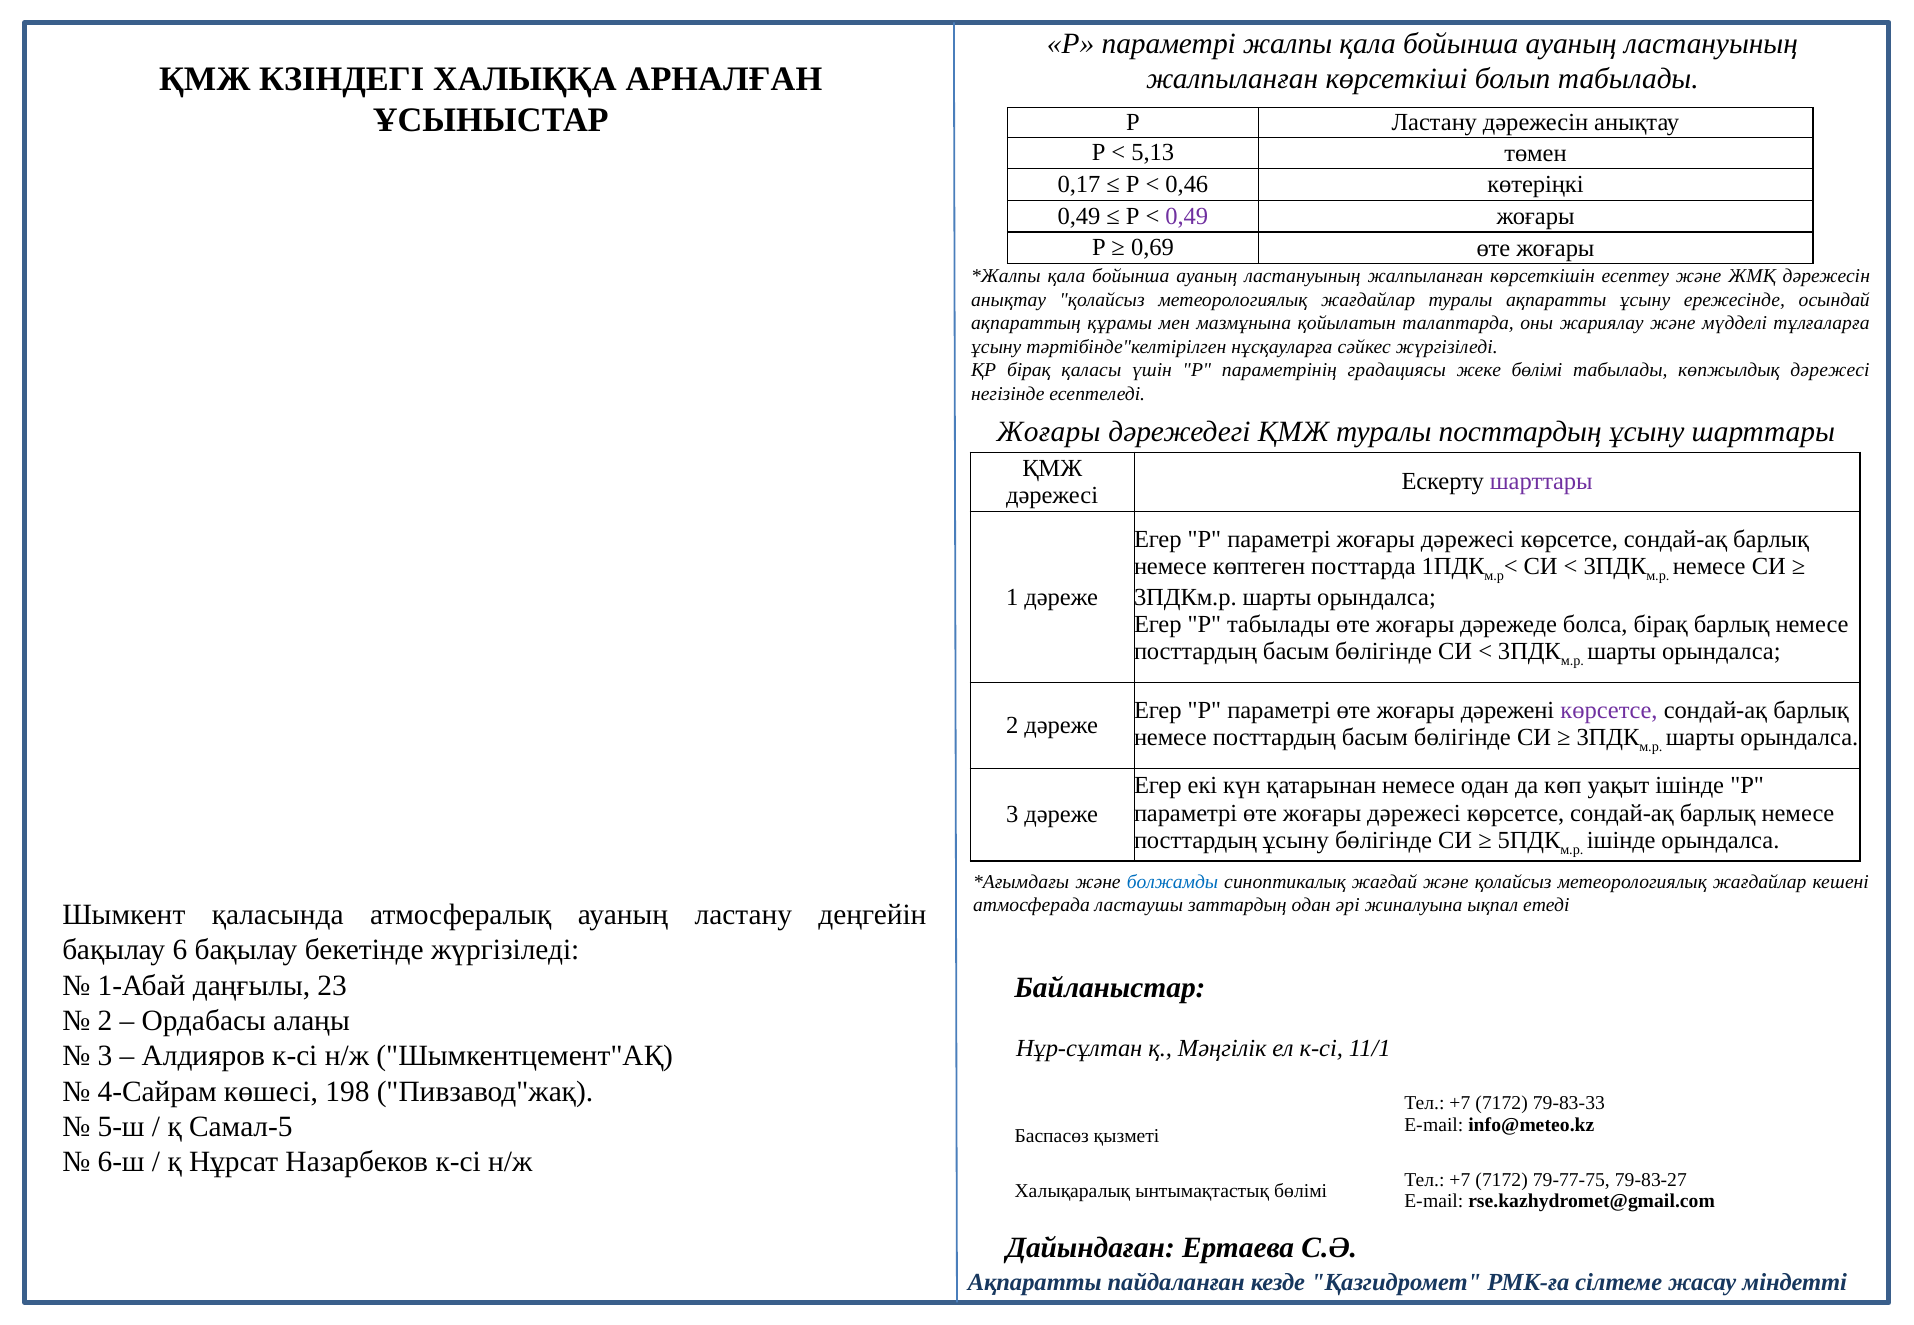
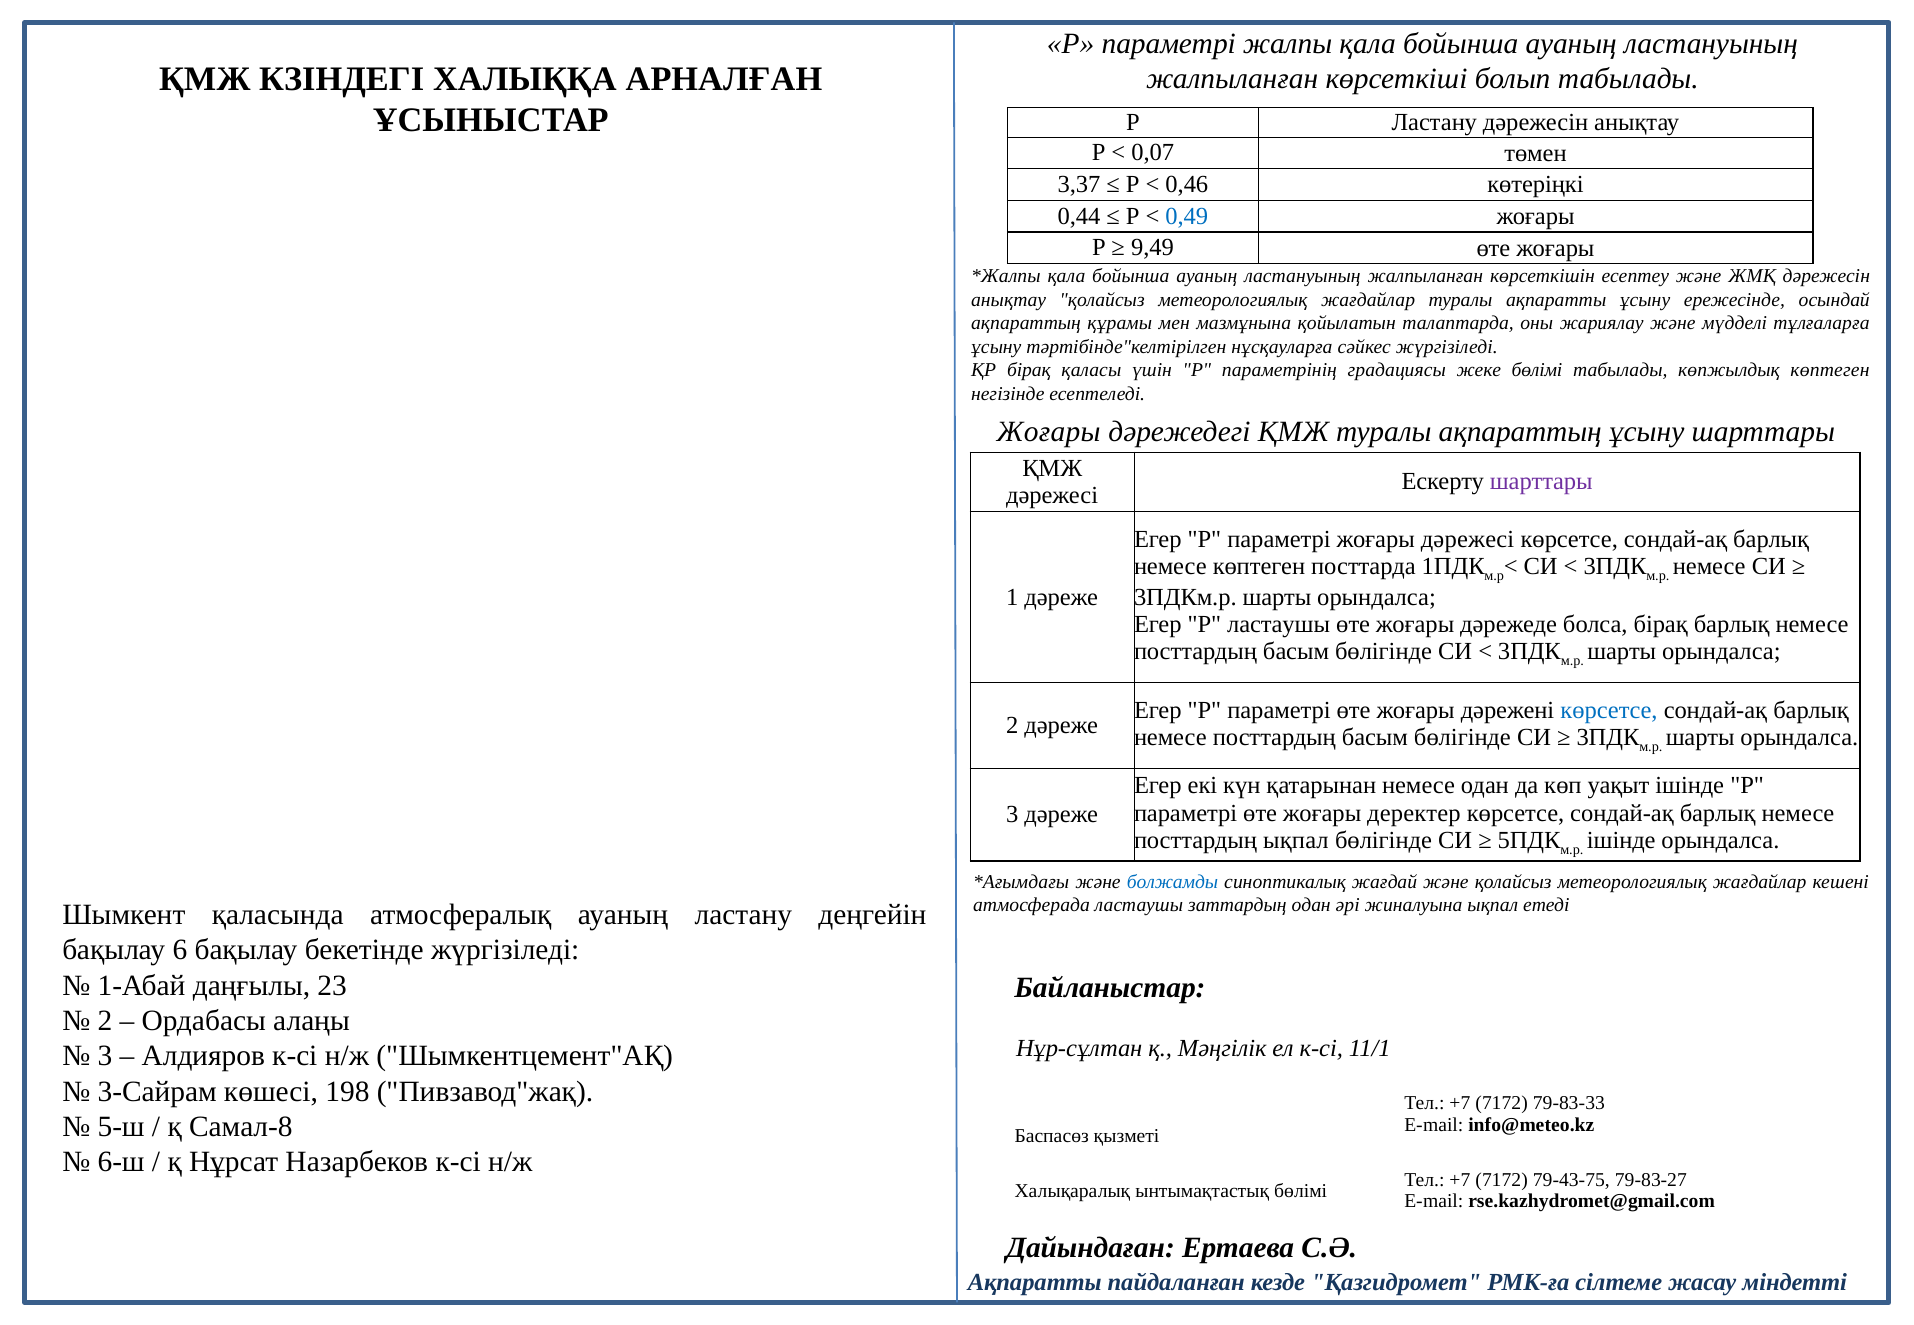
5,13: 5,13 -> 0,07
0,17: 0,17 -> 3,37
0,49 at (1079, 216): 0,49 -> 0,44
0,49 at (1187, 216) colour: purple -> blue
0,69: 0,69 -> 9,49
көпжылдық дәрежесі: дәрежесі -> көптеген
туралы посттардың: посттардың -> ақпараттың
P табылады: табылады -> ластаушы
көрсетсе at (1609, 710) colour: purple -> blue
өте жоғары дәрежесі: дәрежесі -> деректер
ұсыну at (1296, 840): ұсыну -> ықпал
4-Сайрам: 4-Сайрам -> 3-Сайрам
Самал-5: Самал-5 -> Самал-8
79-77-75: 79-77-75 -> 79-43-75
